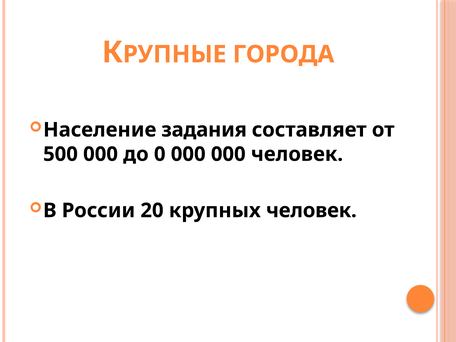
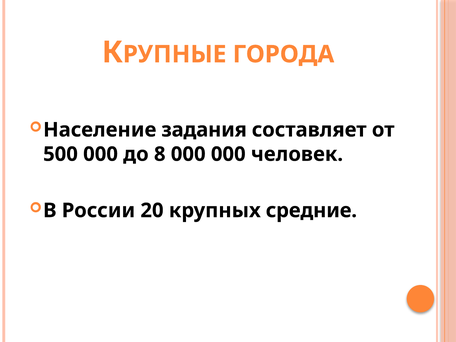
0: 0 -> 8
крупных человек: человек -> средние
